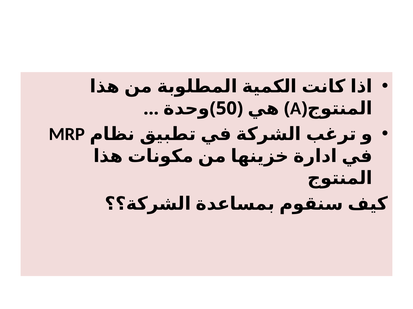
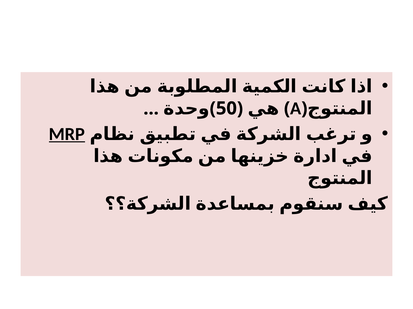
MRP underline: none -> present
